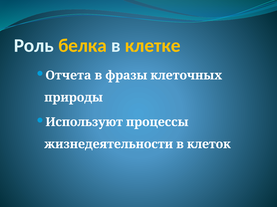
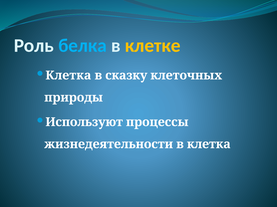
белка colour: yellow -> light blue
Отчета at (68, 76): Отчета -> Клетка
фразы: фразы -> сказку
в клеток: клеток -> клетка
